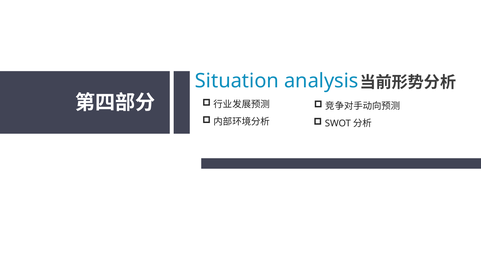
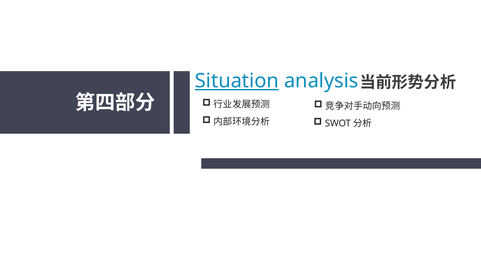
Situation underline: none -> present
